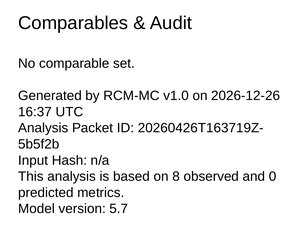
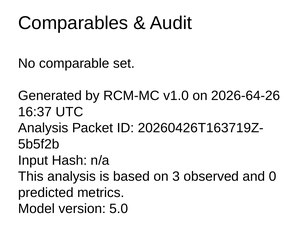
2026-12-26: 2026-12-26 -> 2026-64-26
8: 8 -> 3
5.7: 5.7 -> 5.0
